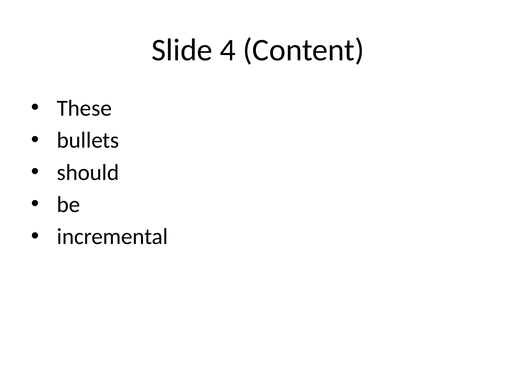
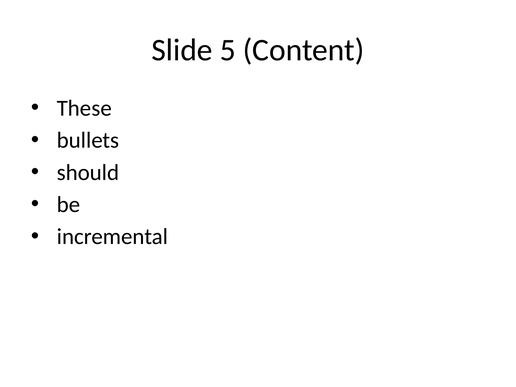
4: 4 -> 5
